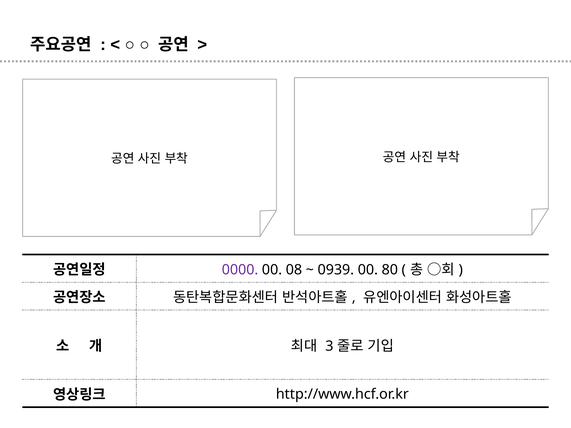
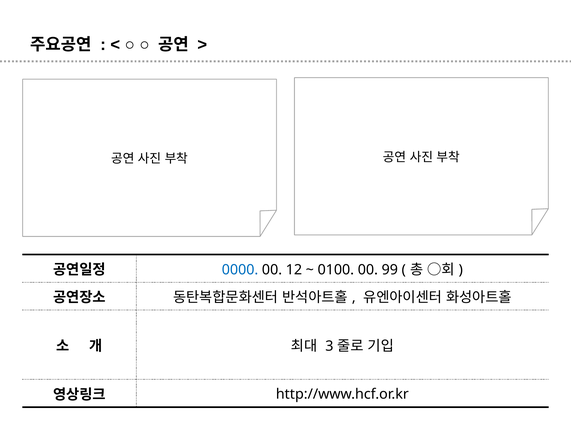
0000 colour: purple -> blue
08: 08 -> 12
0939: 0939 -> 0100
80: 80 -> 99
